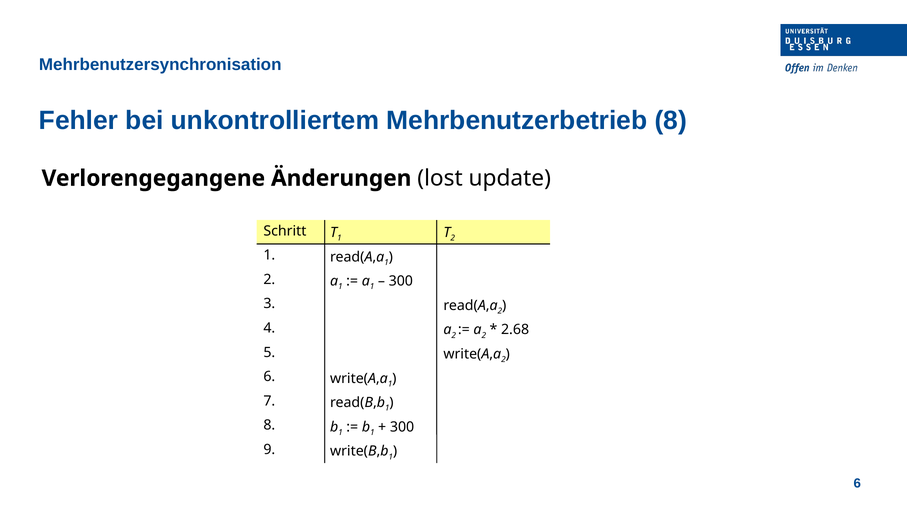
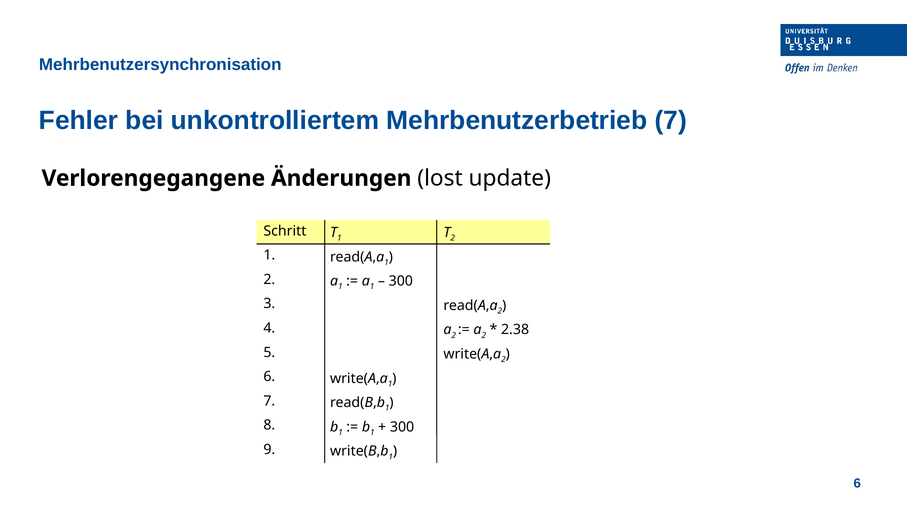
Mehrbenutzerbetrieb 8: 8 -> 7
2.68: 2.68 -> 2.38
